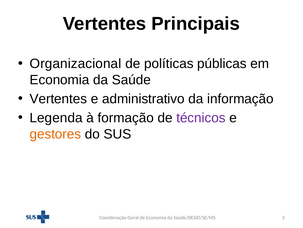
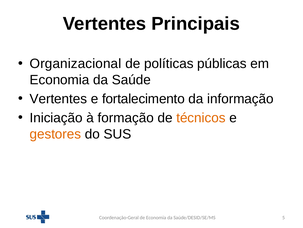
administrativo: administrativo -> fortalecimento
Legenda: Legenda -> Iniciação
técnicos colour: purple -> orange
